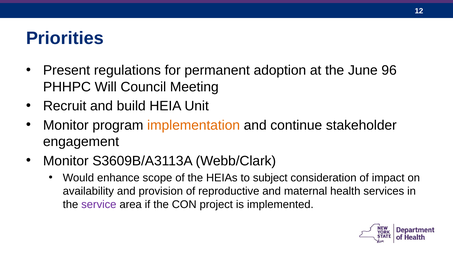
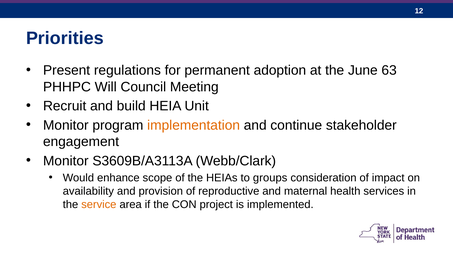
96: 96 -> 63
subject: subject -> groups
service colour: purple -> orange
